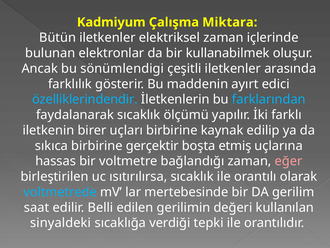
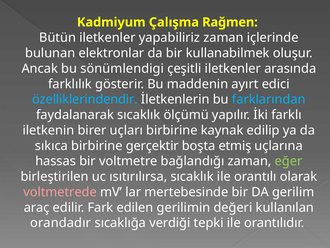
Miktara: Miktara -> Rağmen
elektriksel: elektriksel -> yapabiliriz
eğer colour: pink -> light green
voltmetrede colour: light blue -> pink
saat: saat -> araç
Belli: Belli -> Fark
sinyaldeki: sinyaldeki -> orandadır
